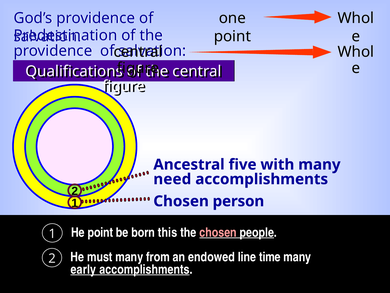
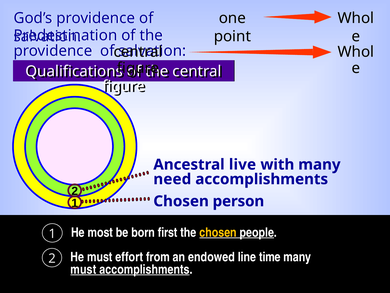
five: five -> live
He point: point -> most
this: this -> first
chosen at (218, 232) colour: pink -> yellow
must many: many -> effort
early at (83, 269): early -> must
